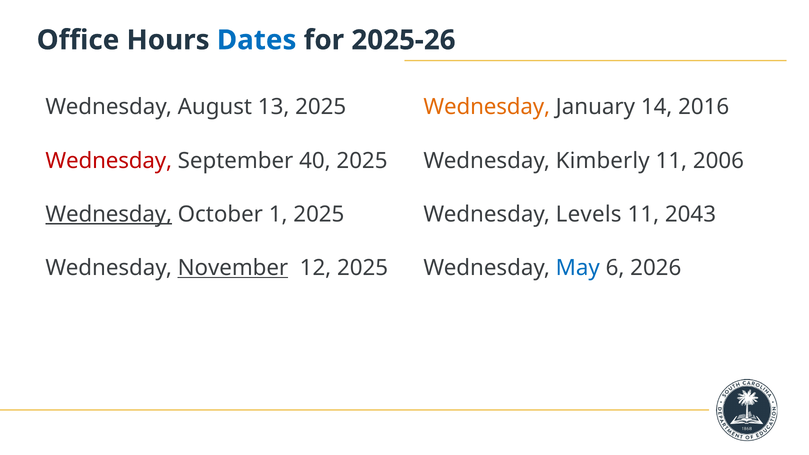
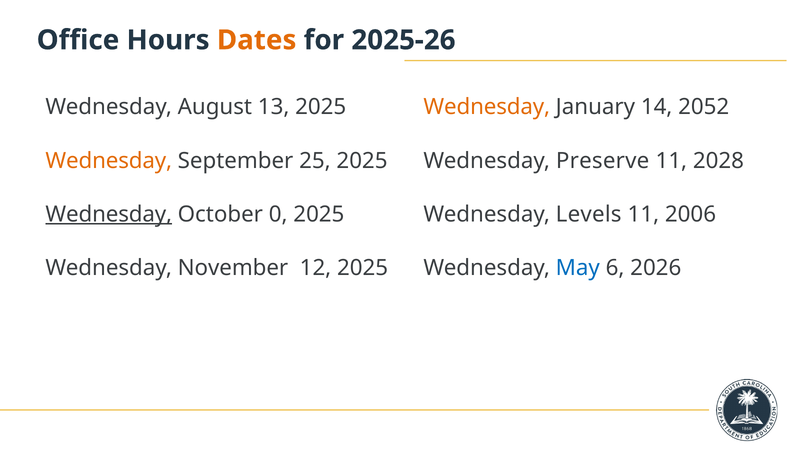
Dates colour: blue -> orange
2016: 2016 -> 2052
Wednesday at (109, 161) colour: red -> orange
40: 40 -> 25
Kimberly: Kimberly -> Preserve
2006: 2006 -> 2028
1: 1 -> 0
2043: 2043 -> 2006
November underline: present -> none
